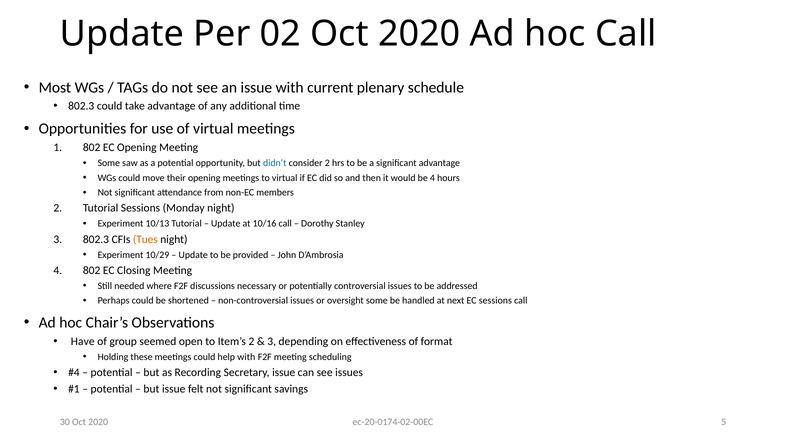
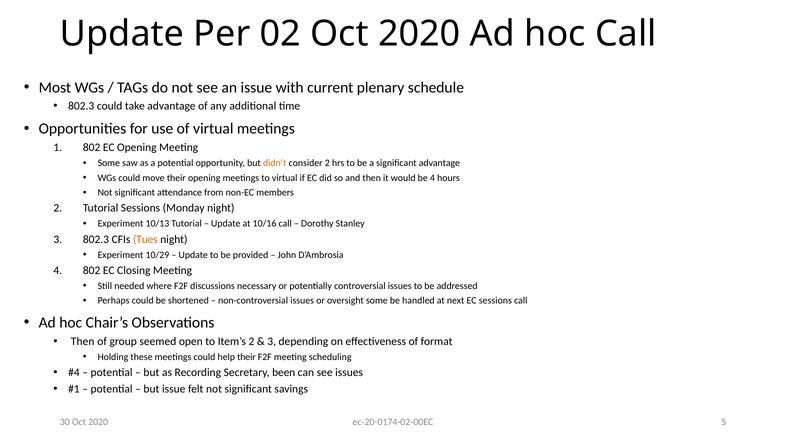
didn’t colour: blue -> orange
Have at (83, 341): Have -> Then
help with: with -> their
Secretary issue: issue -> been
